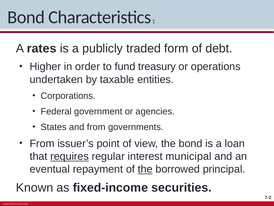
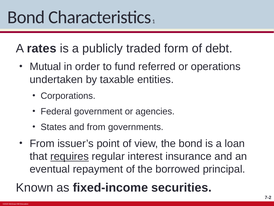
Higher: Higher -> Mutual
treasury: treasury -> referred
municipal: municipal -> insurance
the at (145, 169) underline: present -> none
